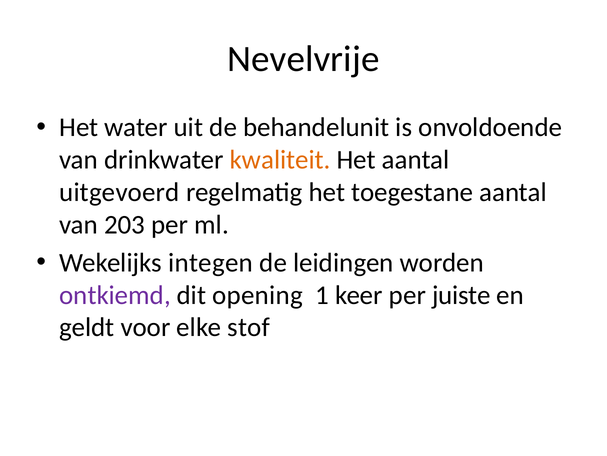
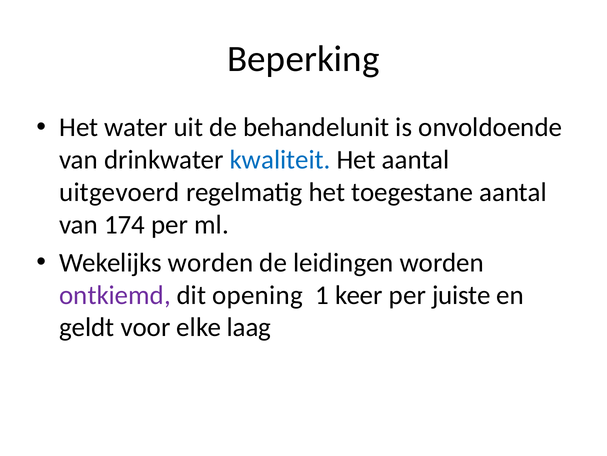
Nevelvrije: Nevelvrije -> Beperking
kwaliteit colour: orange -> blue
203: 203 -> 174
Wekelijks integen: integen -> worden
stof: stof -> laag
